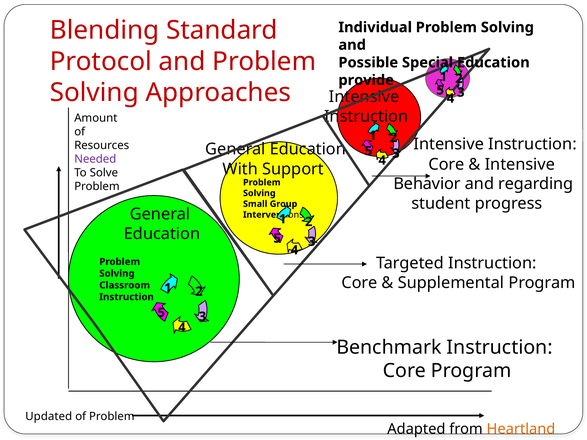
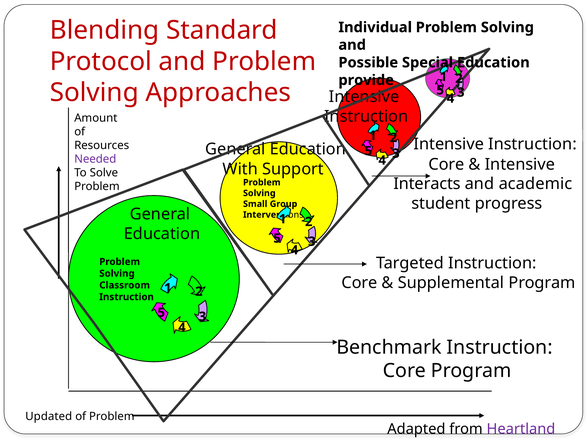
Behavior: Behavior -> Interacts
regarding: regarding -> academic
Heartland colour: orange -> purple
